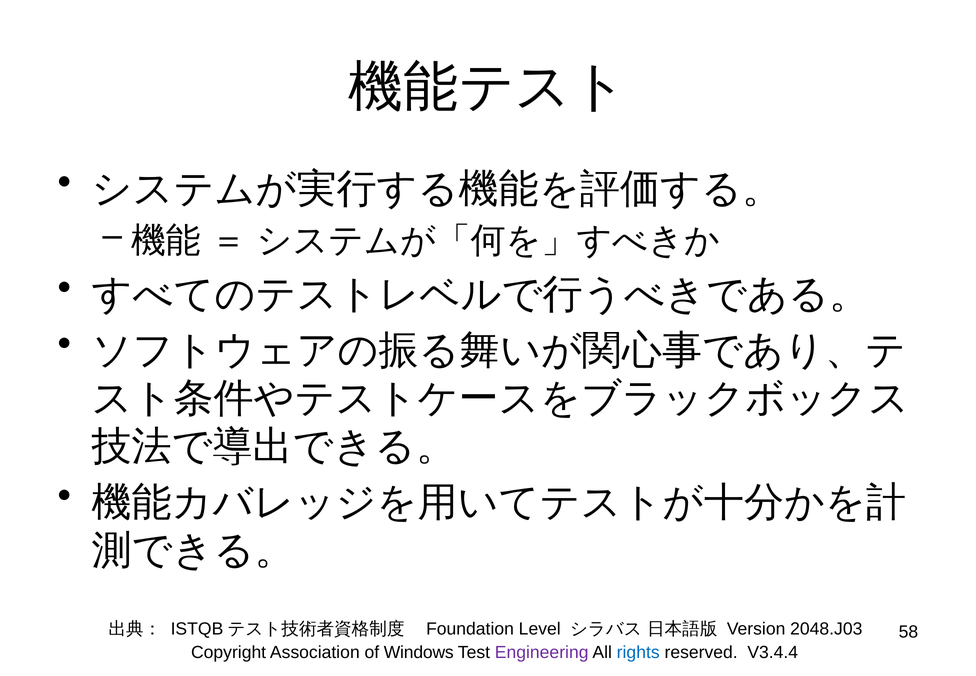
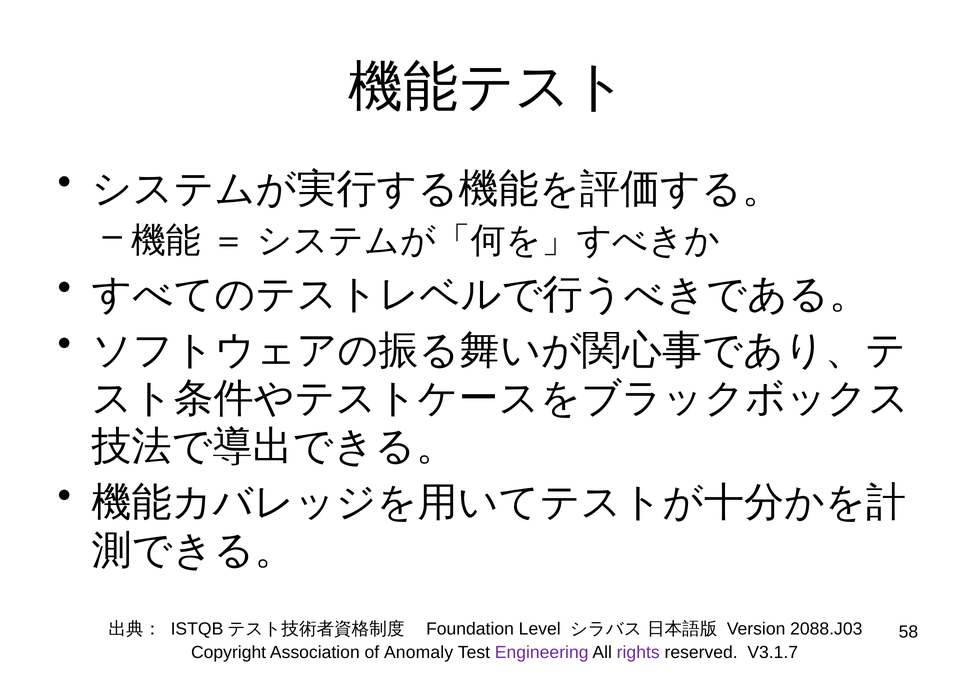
2048.J03: 2048.J03 -> 2088.J03
Windows: Windows -> Anomaly
rights colour: blue -> purple
V3.4.4: V3.4.4 -> V3.1.7
